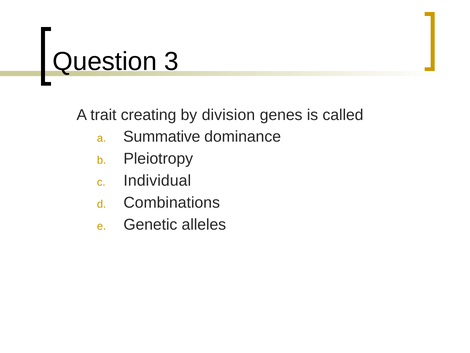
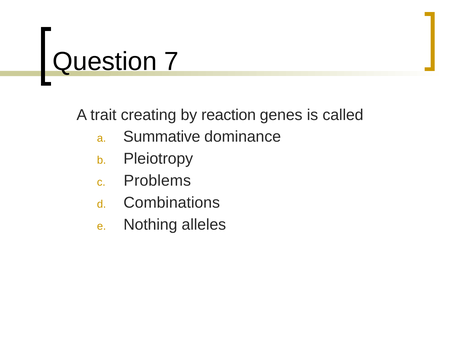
3: 3 -> 7
division: division -> reaction
Individual: Individual -> Problems
Genetic: Genetic -> Nothing
